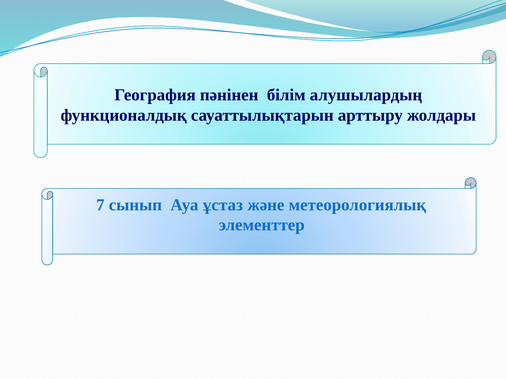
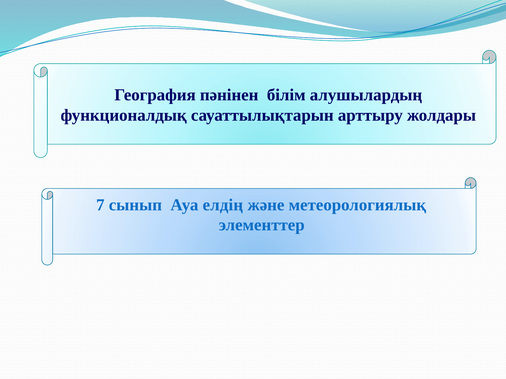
ұстаз: ұстаз -> елдің
